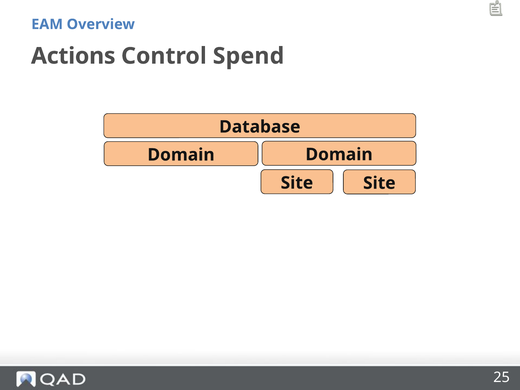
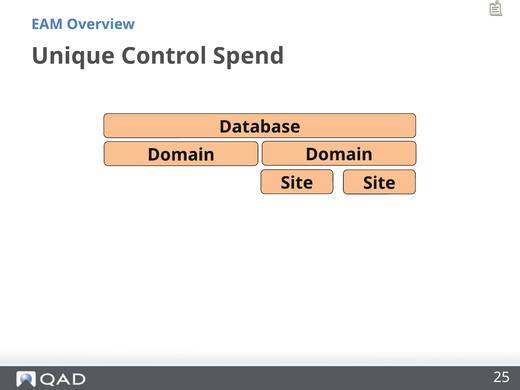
Actions: Actions -> Unique
